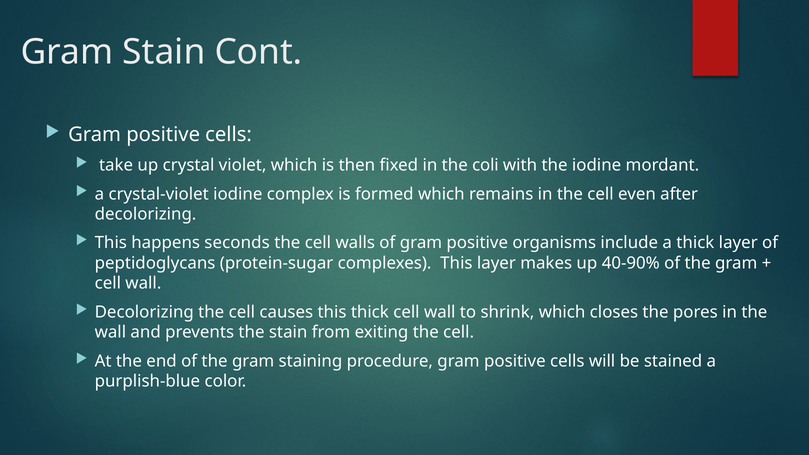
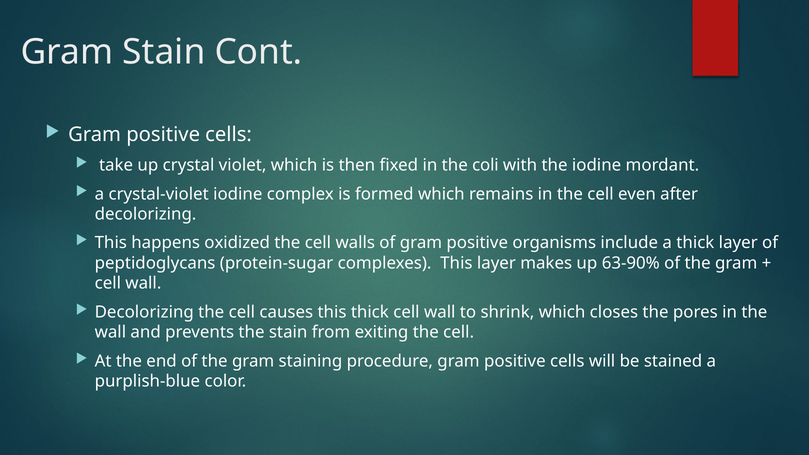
seconds: seconds -> oxidized
40-90%: 40-90% -> 63-90%
